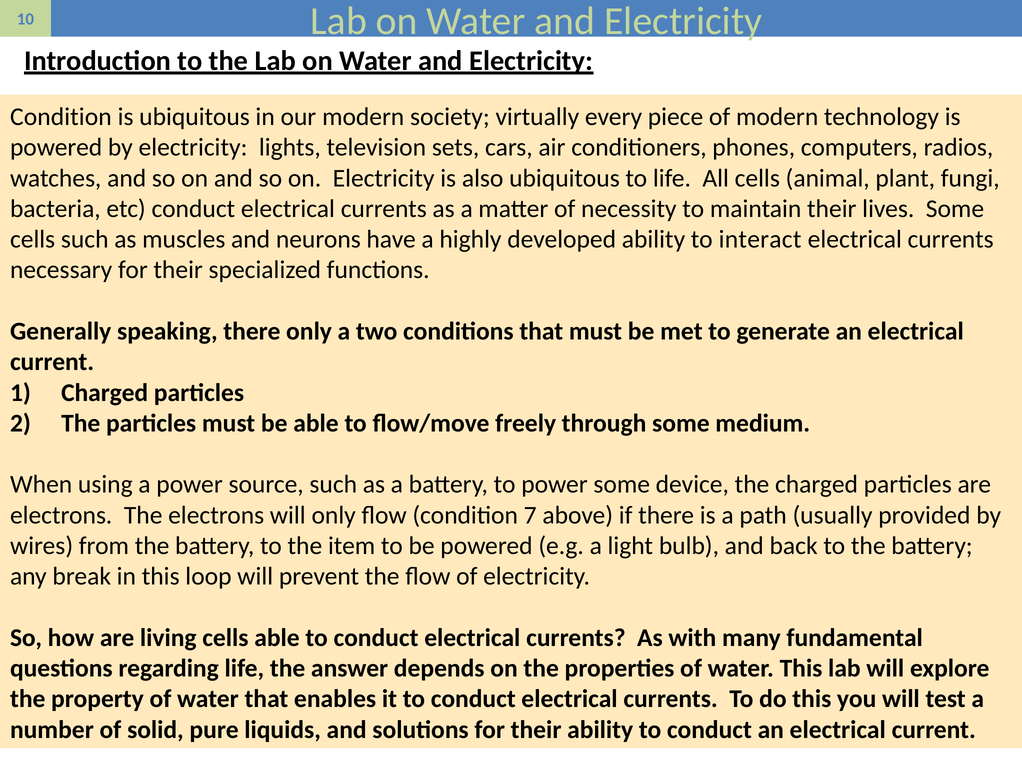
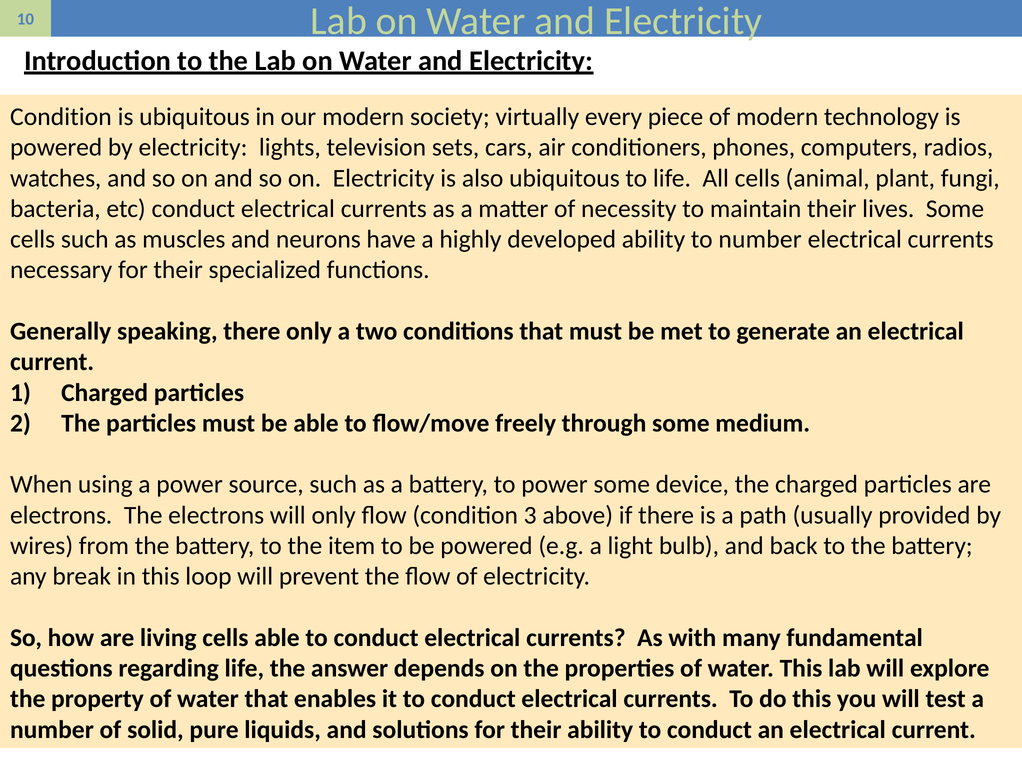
to interact: interact -> number
7: 7 -> 3
